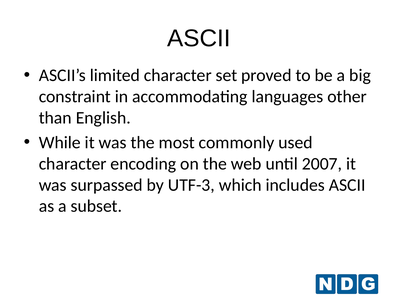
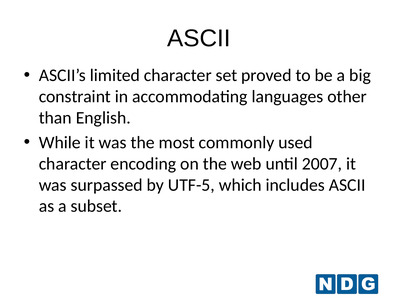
UTF-3: UTF-3 -> UTF-5
